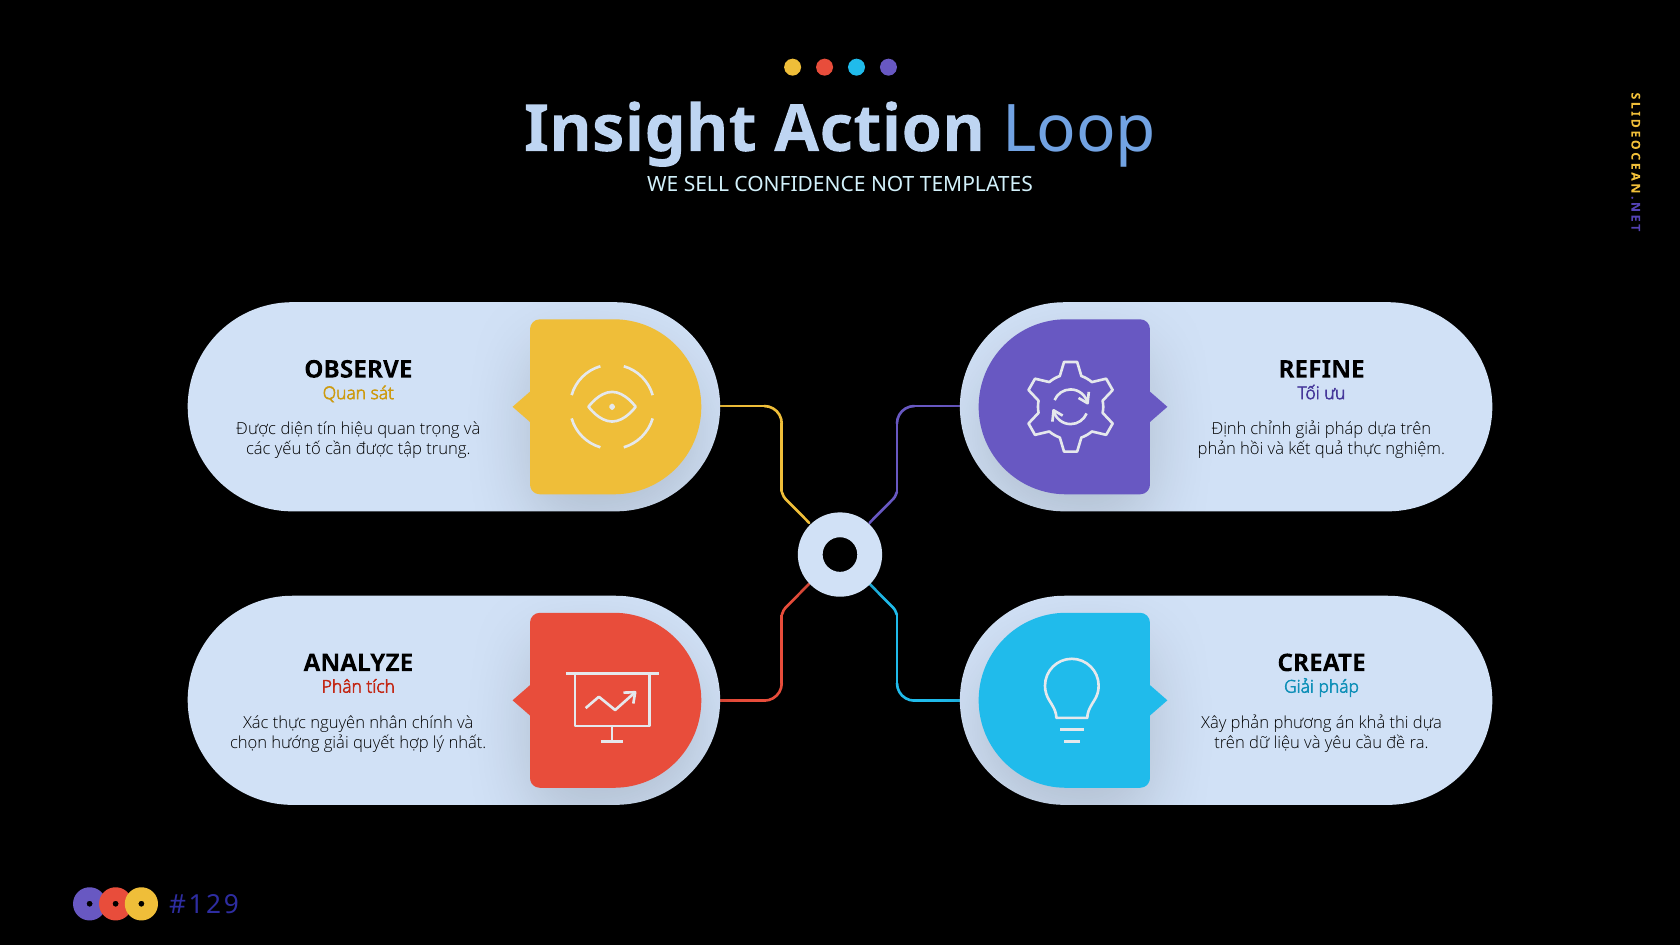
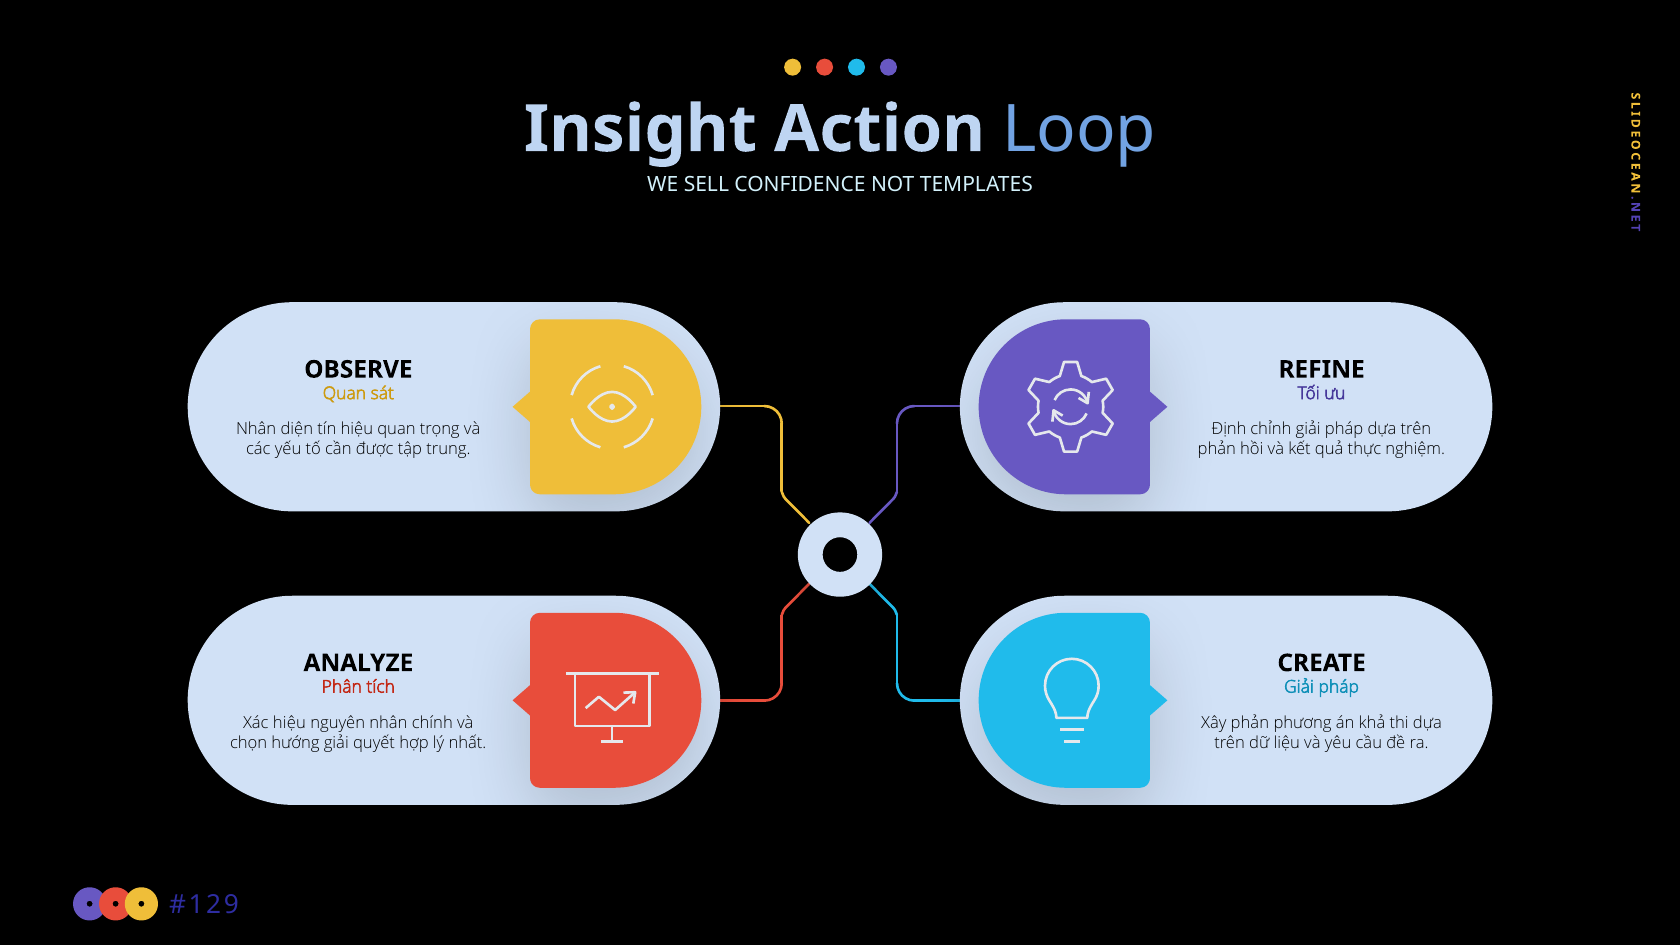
Được at (256, 429): Được -> Nhân
Xác thực: thực -> hiệu
